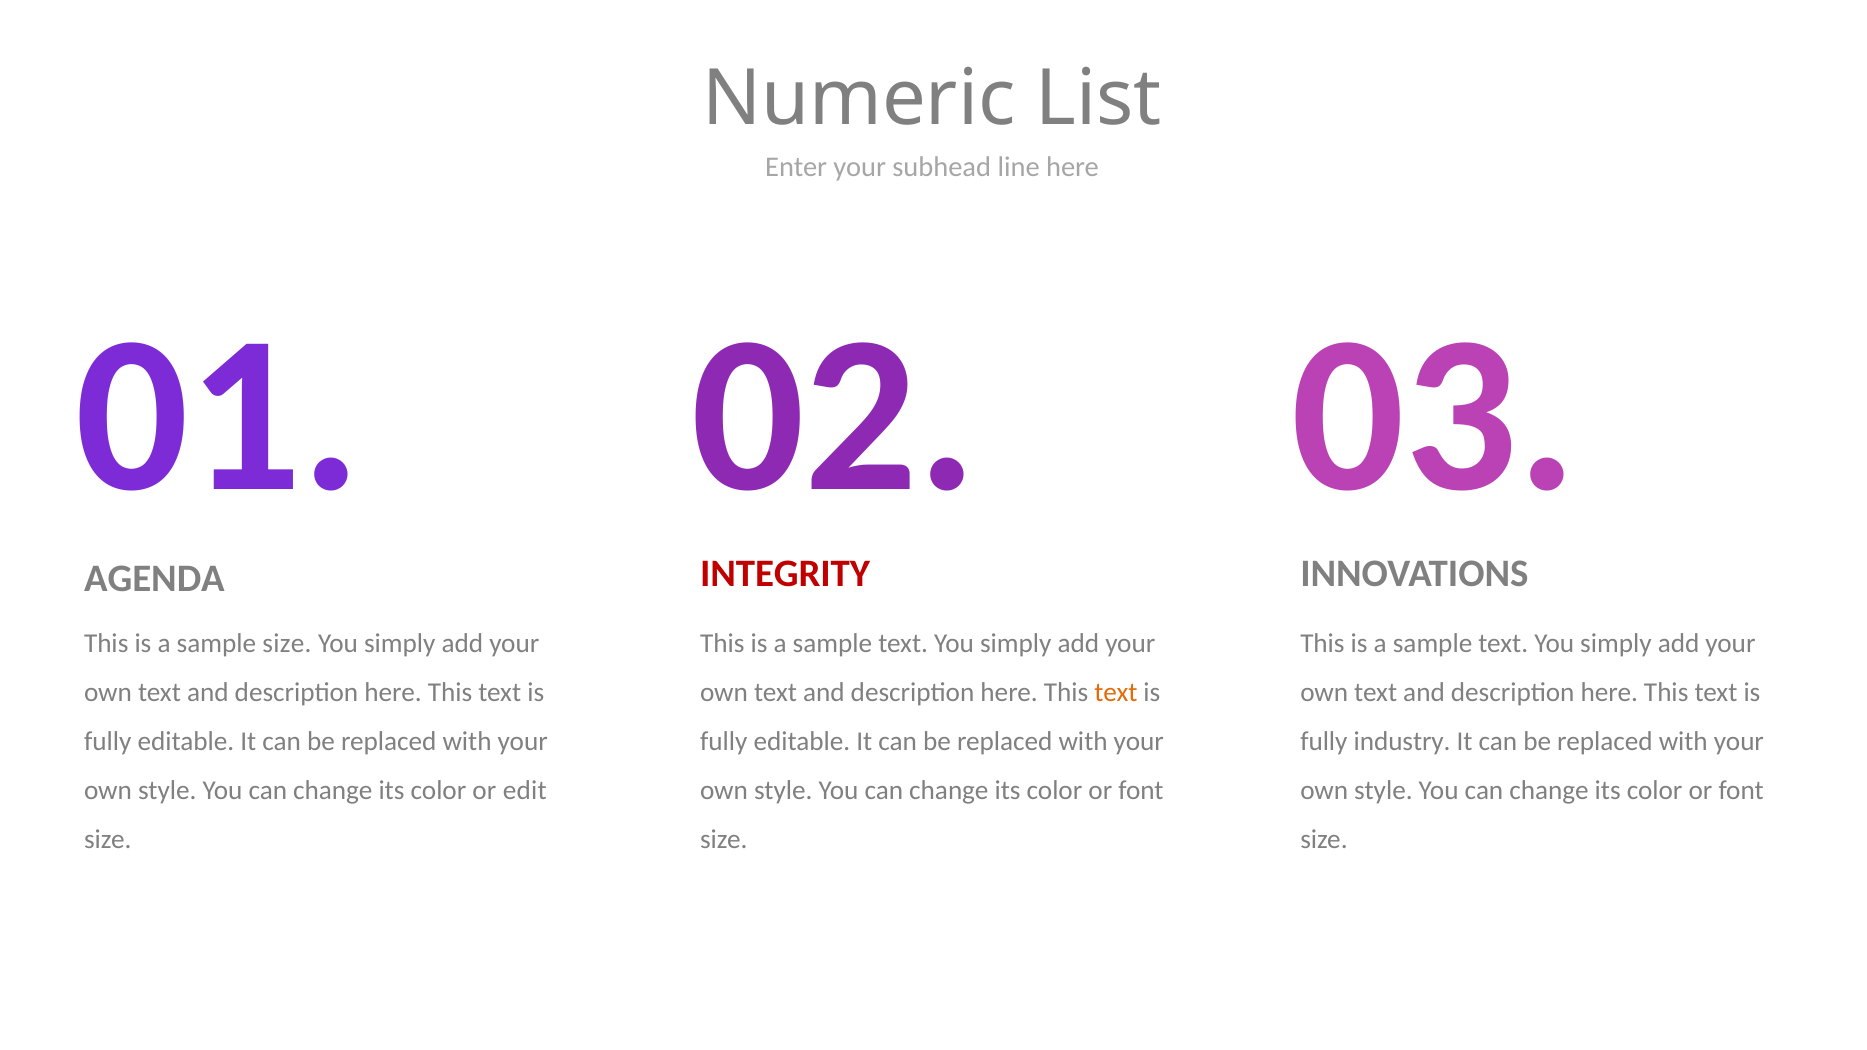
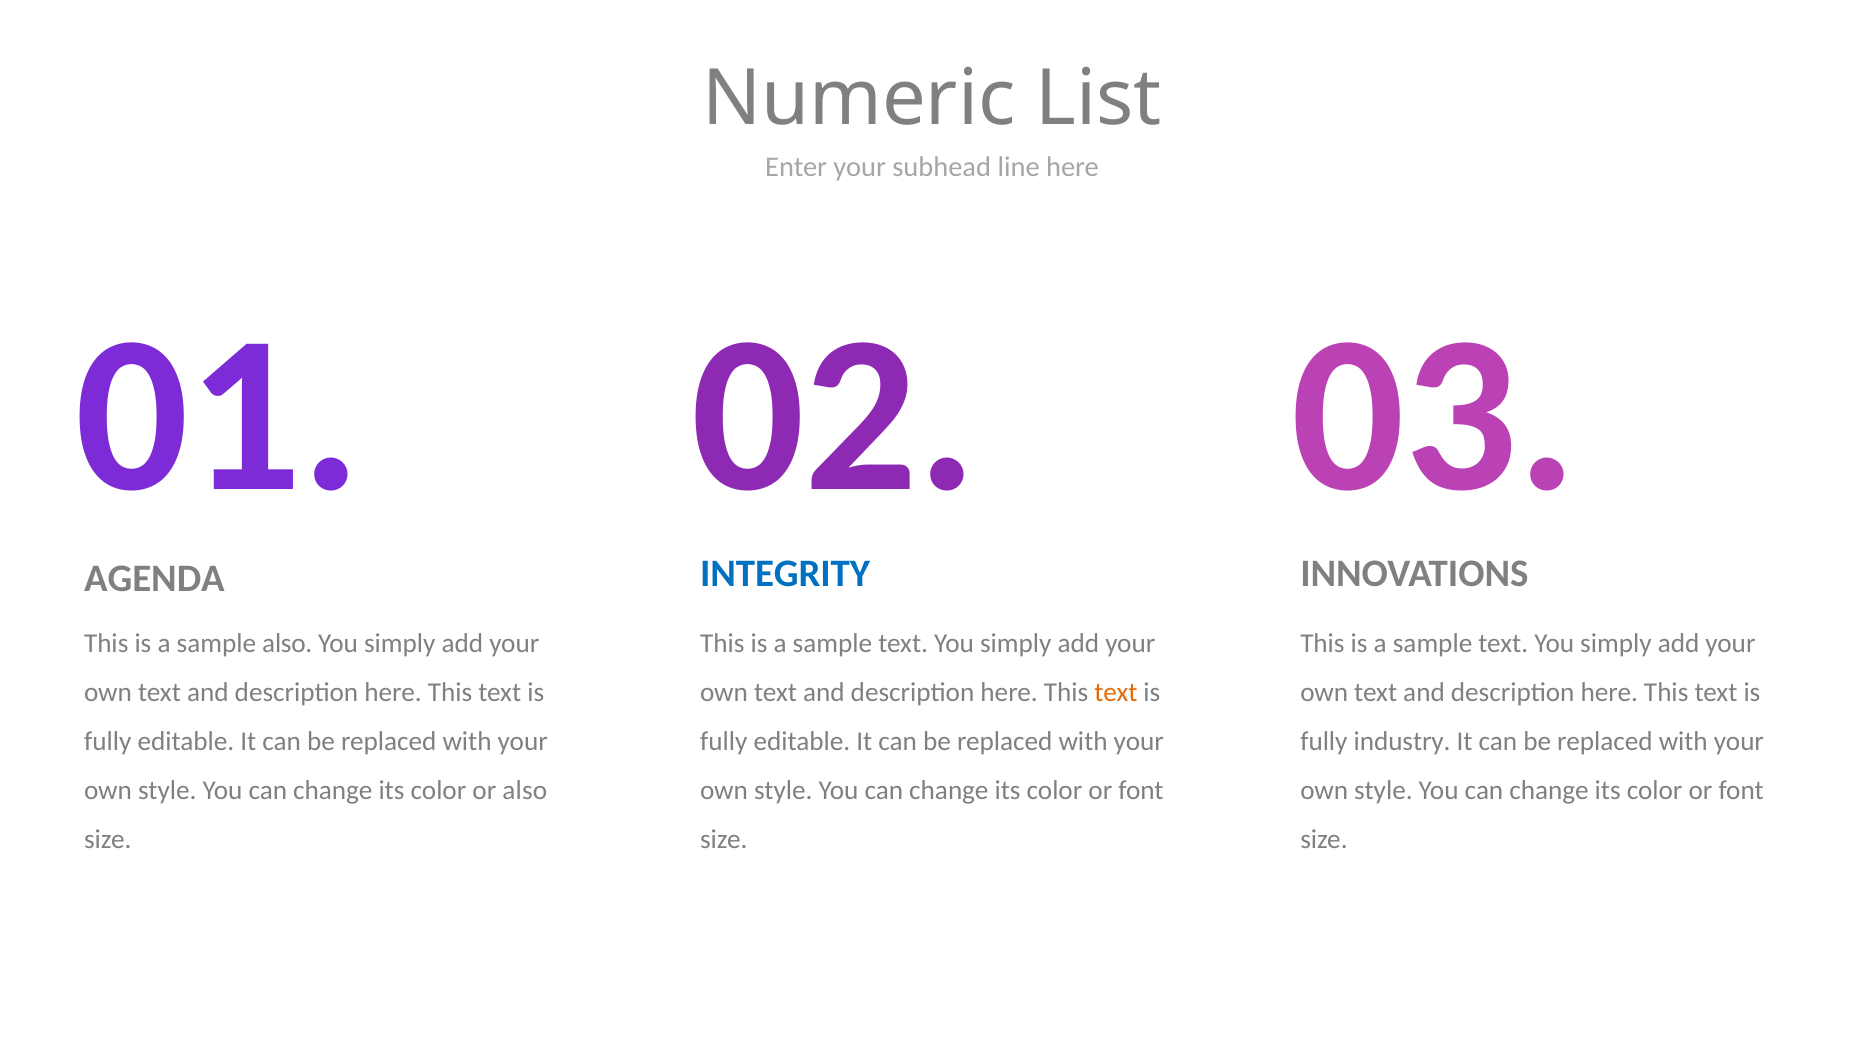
INTEGRITY colour: red -> blue
sample size: size -> also
or edit: edit -> also
